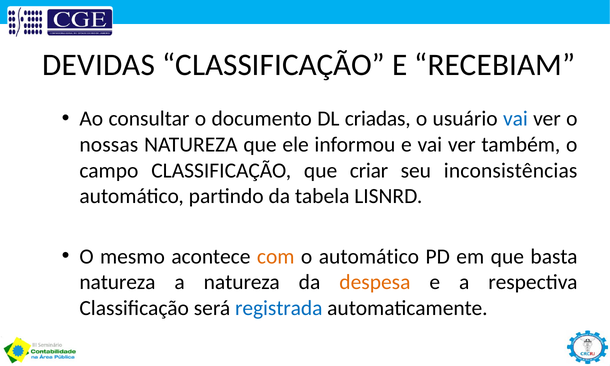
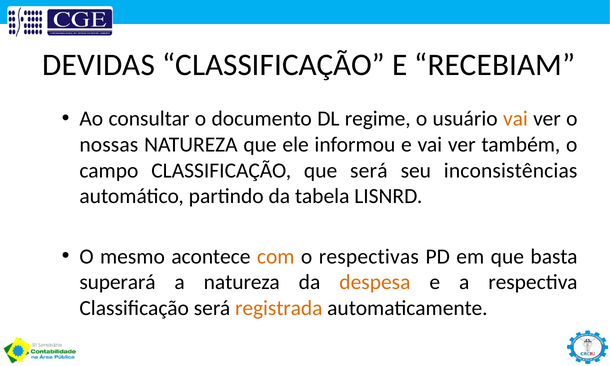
criadas: criadas -> regime
vai at (515, 119) colour: blue -> orange
que criar: criar -> será
o automático: automático -> respectivas
natureza at (117, 282): natureza -> superará
registrada colour: blue -> orange
